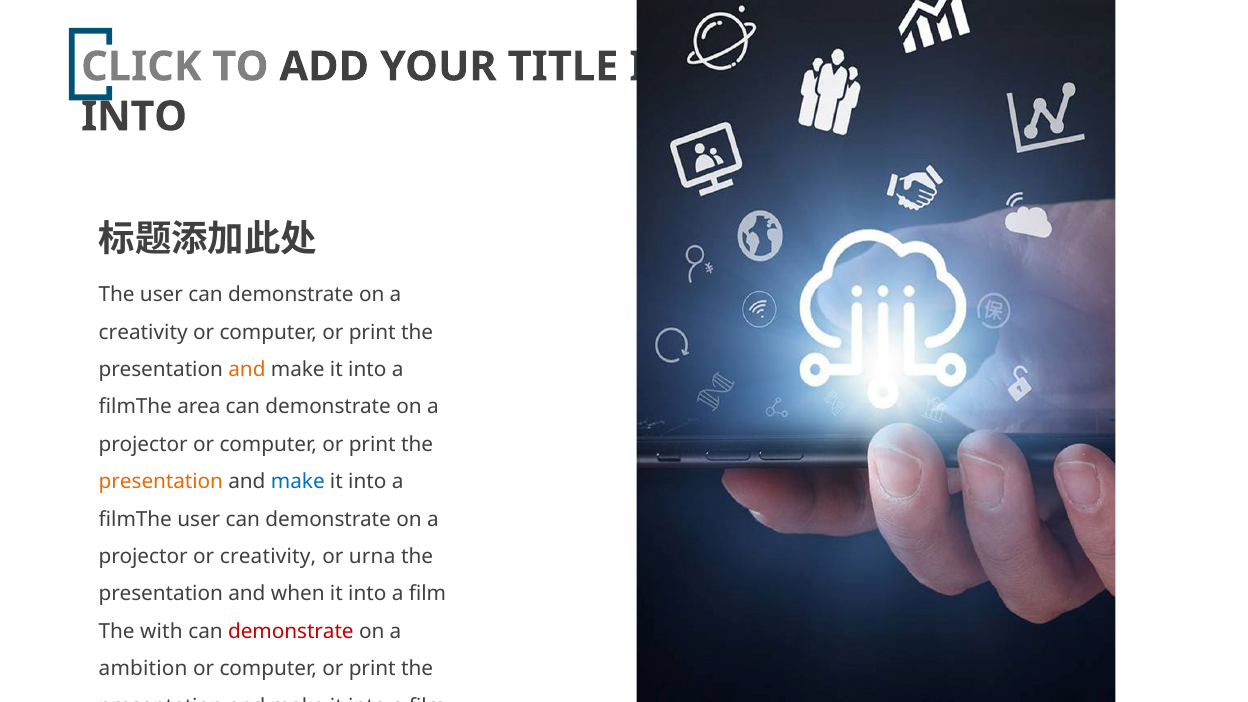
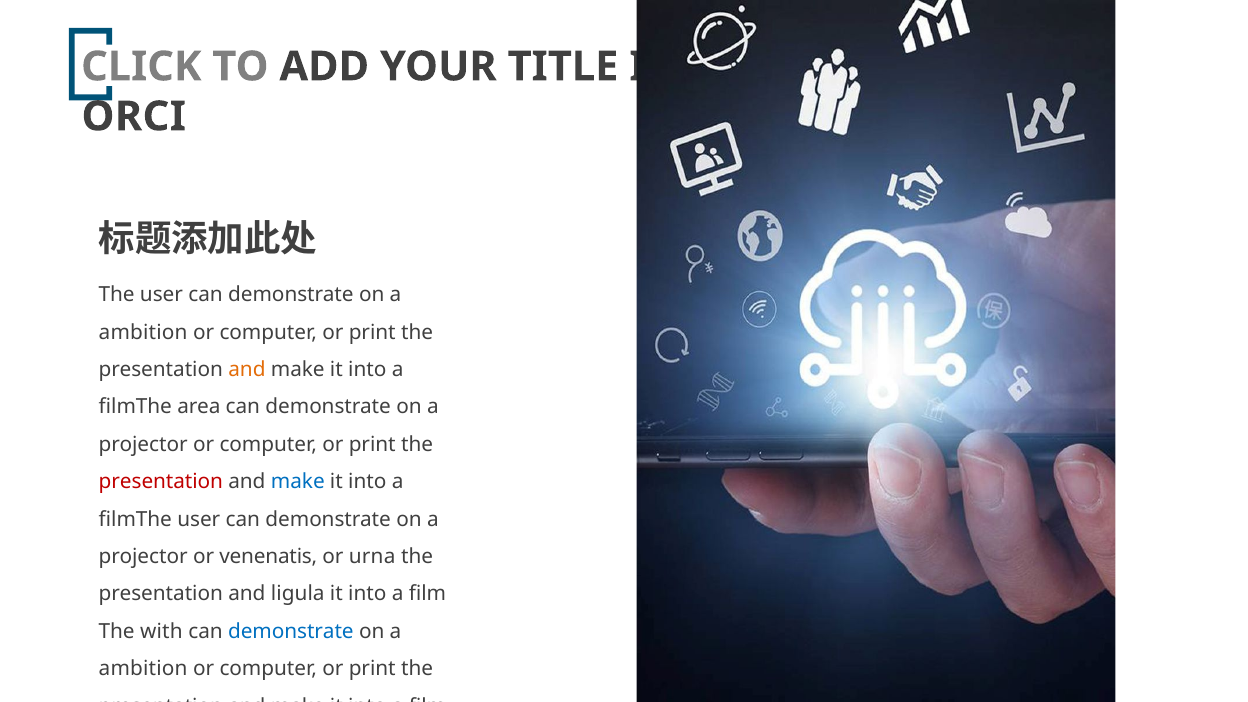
INTO at (134, 117): INTO -> ORCI
creativity at (143, 332): creativity -> ambition
presentation at (161, 482) colour: orange -> red
or creativity: creativity -> venenatis
when: when -> ligula
demonstrate at (291, 631) colour: red -> blue
